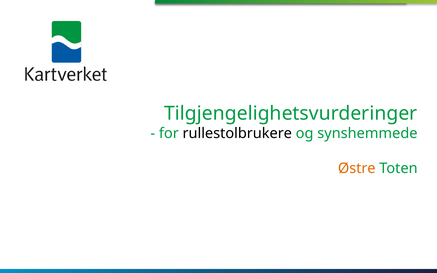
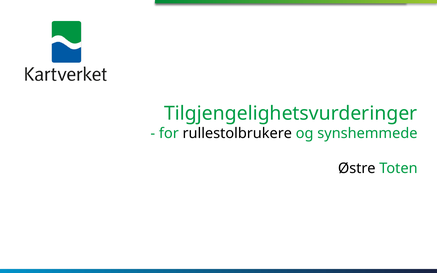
Østre colour: orange -> black
